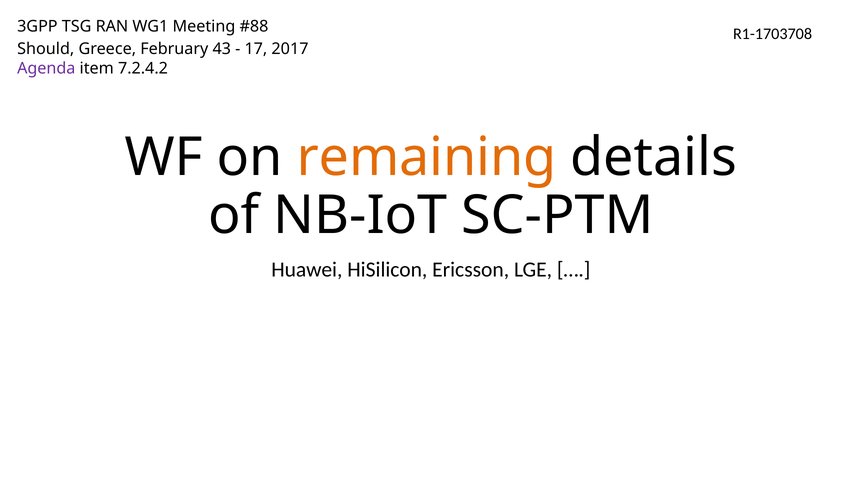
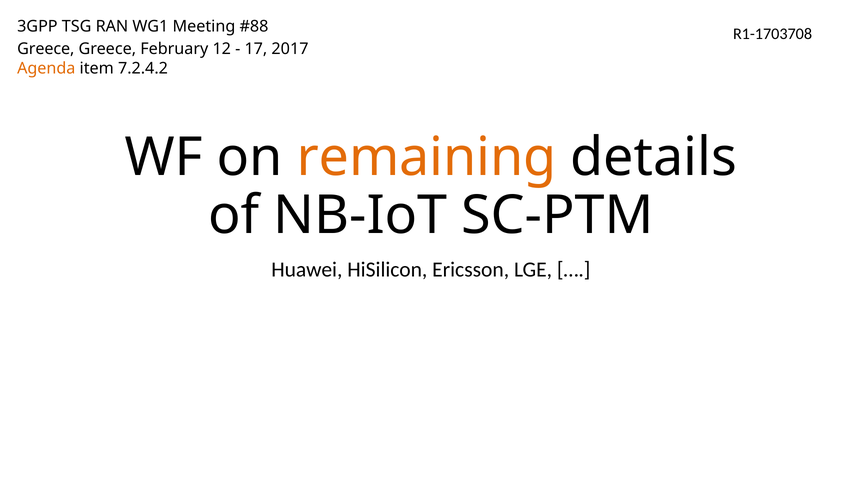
Should at (46, 49): Should -> Greece
43: 43 -> 12
Agenda colour: purple -> orange
